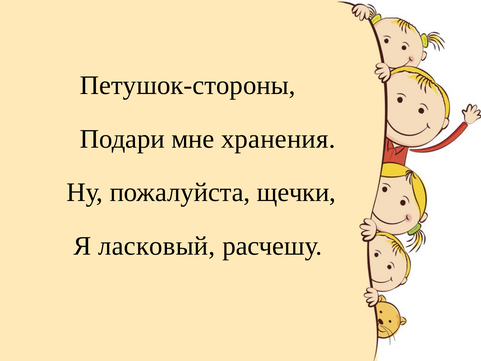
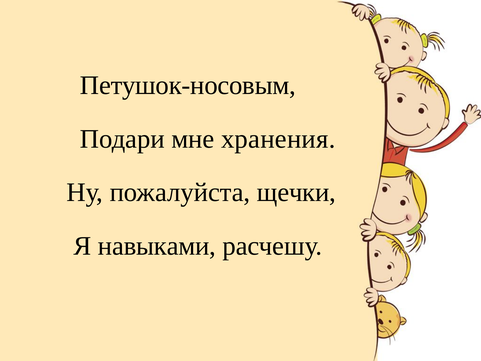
Петушок-стороны: Петушок-стороны -> Петушок-носовым
ласковый: ласковый -> навыками
